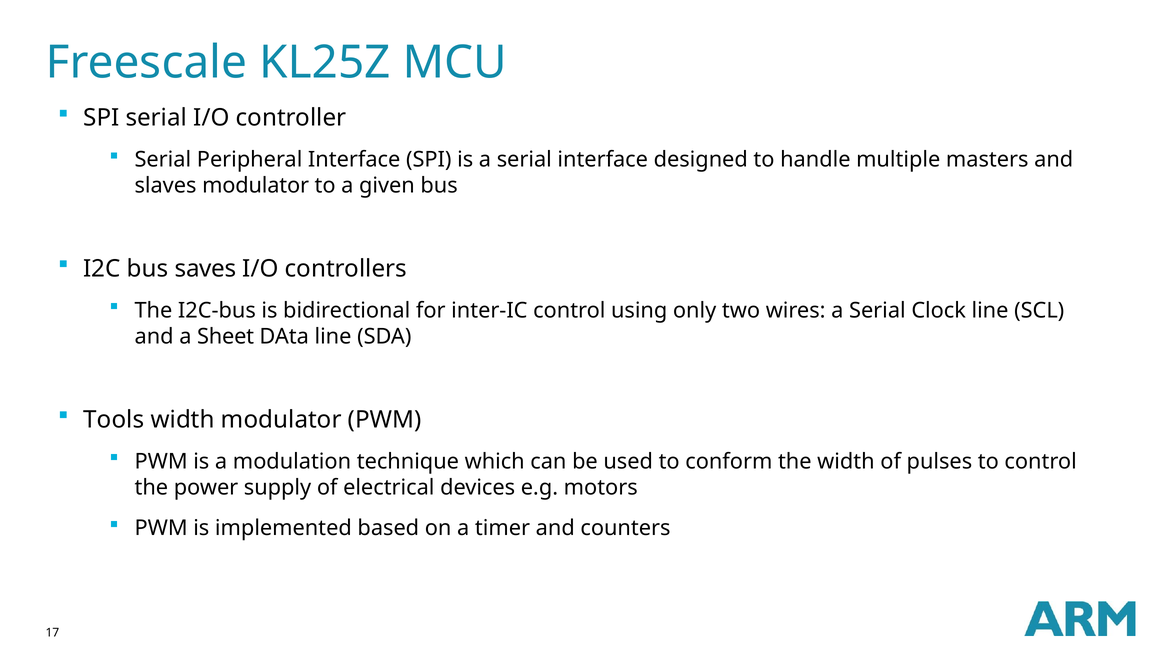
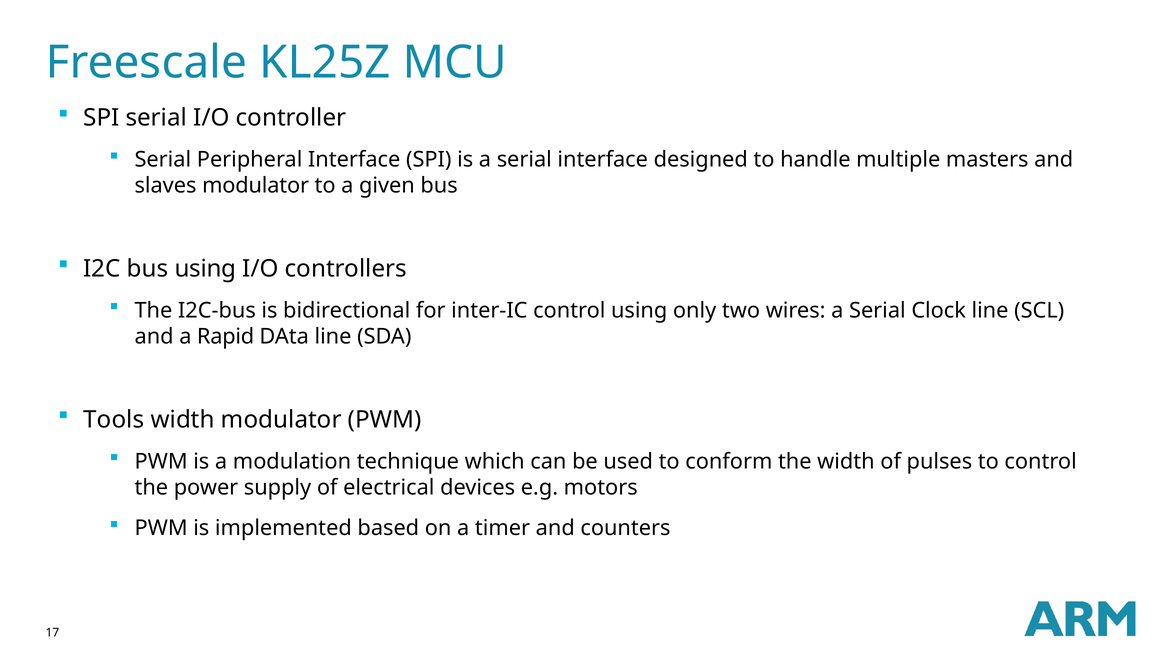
bus saves: saves -> using
Sheet: Sheet -> Rapid
